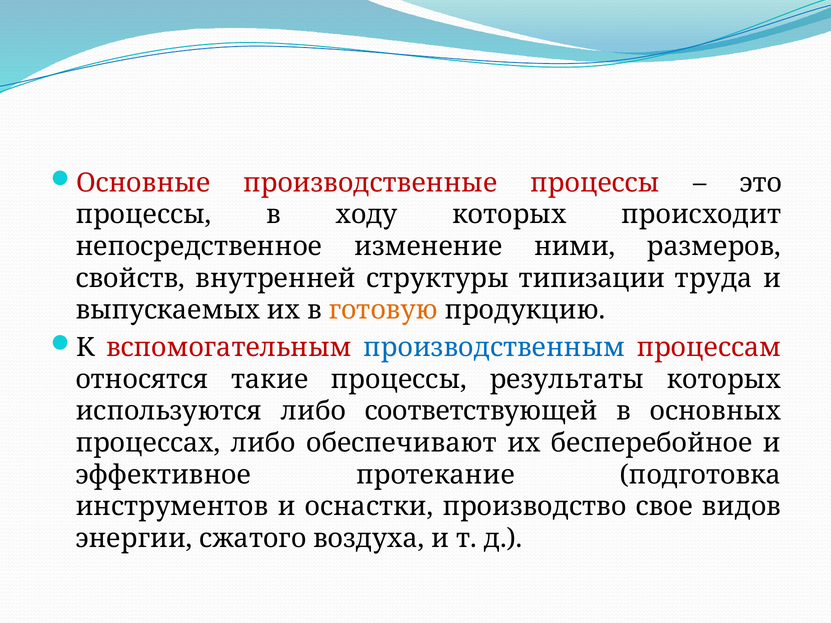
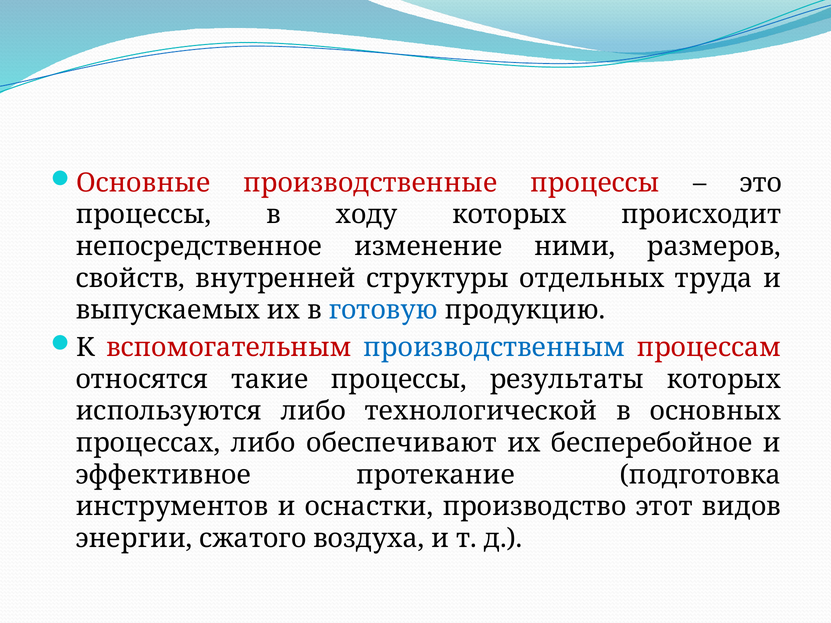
типизации: типизации -> отдельных
готовую colour: orange -> blue
соответствующей: соответствующей -> технологической
свое: свое -> этот
